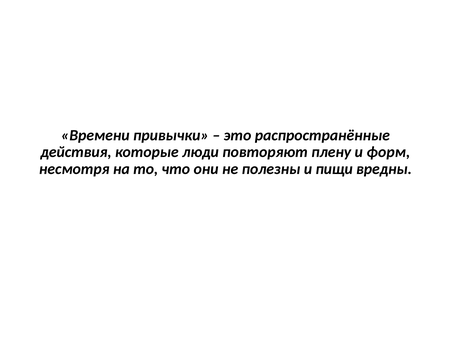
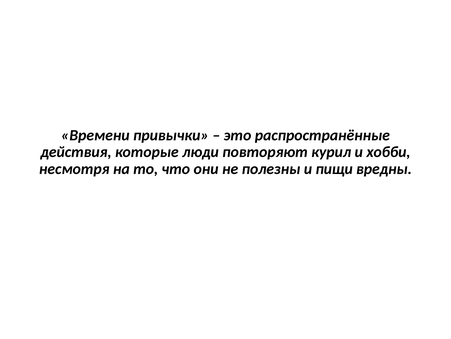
плену: плену -> курил
форм: форм -> хобби
